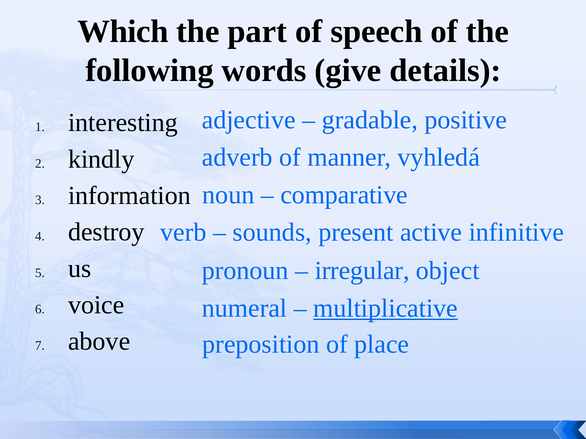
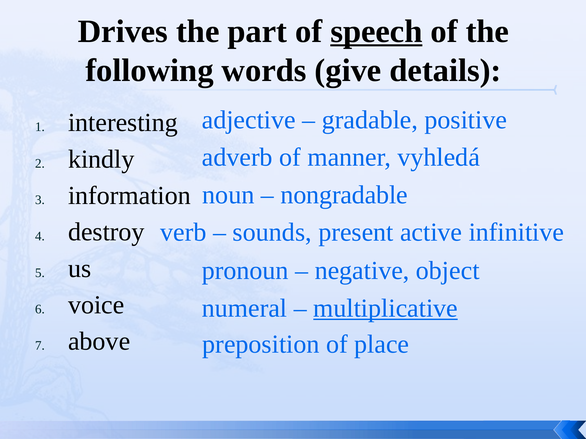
Which: Which -> Drives
speech underline: none -> present
comparative: comparative -> nongradable
irregular: irregular -> negative
